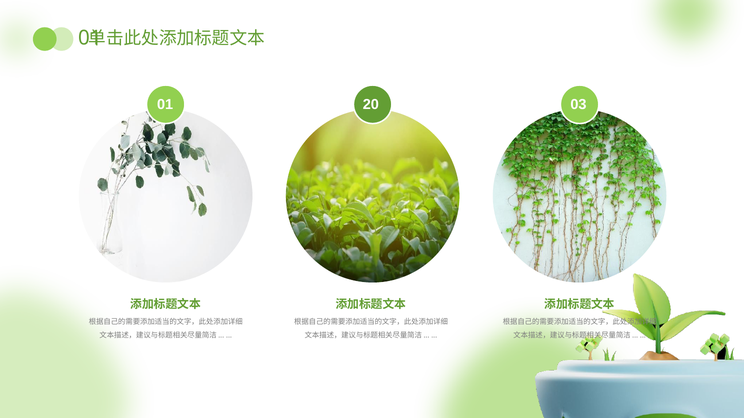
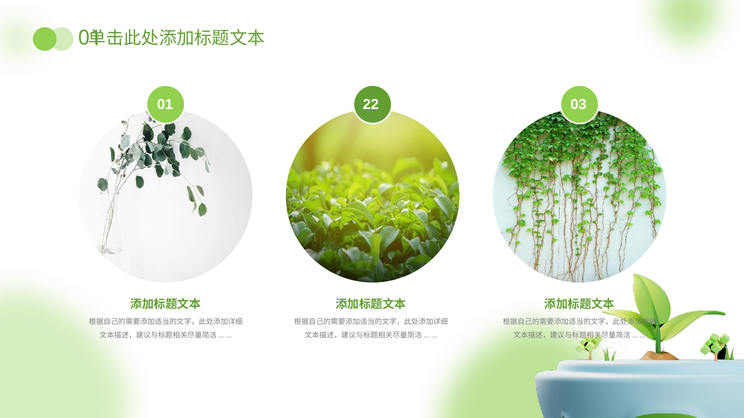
20: 20 -> 22
